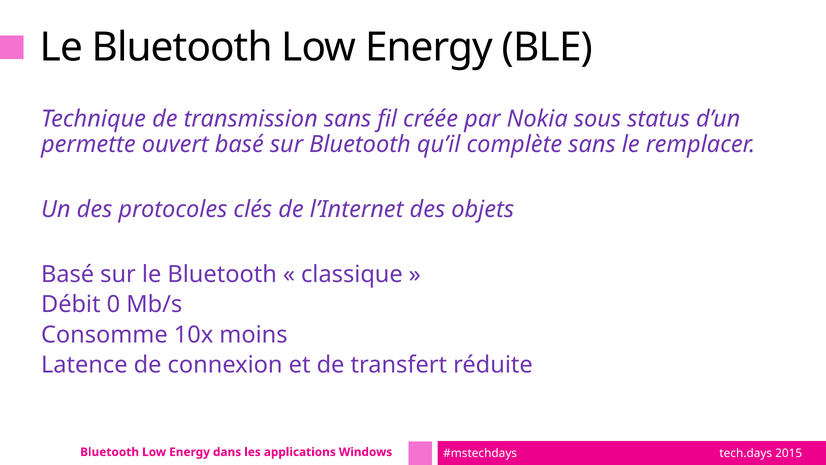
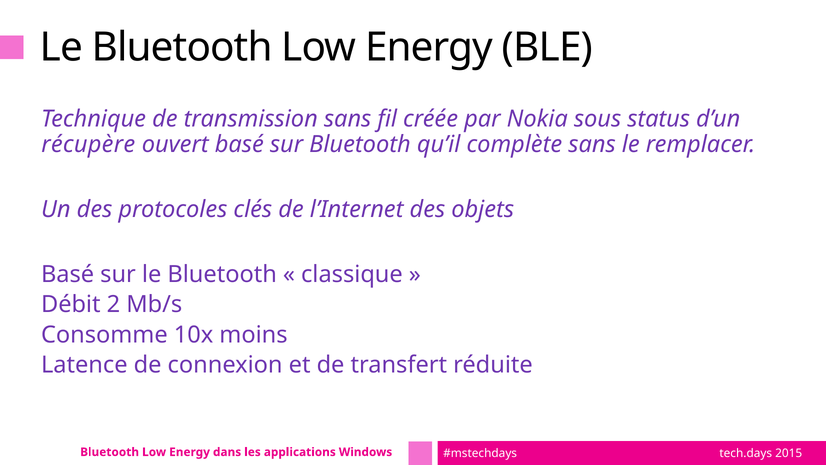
permette: permette -> récupère
0: 0 -> 2
